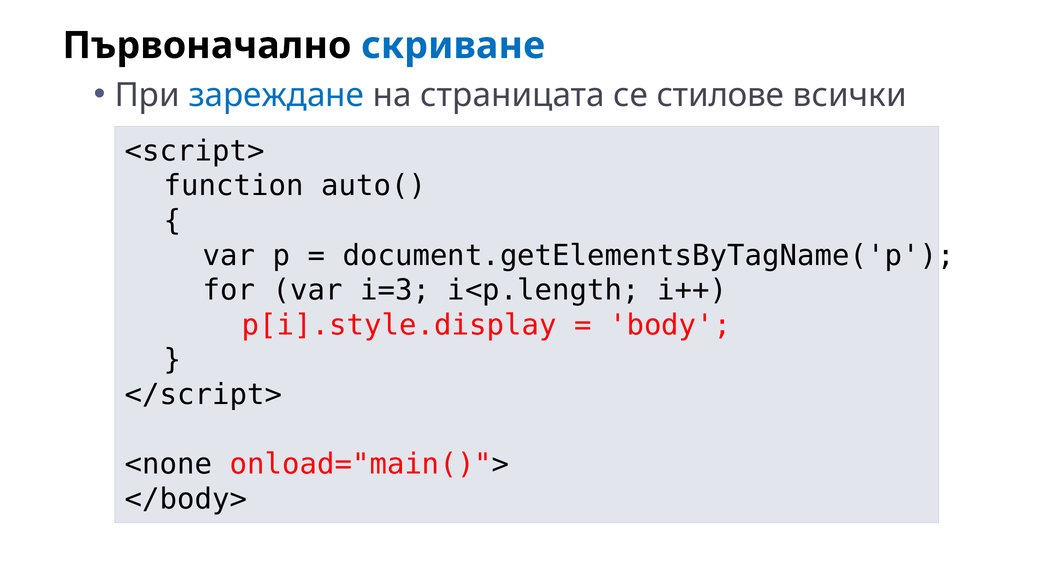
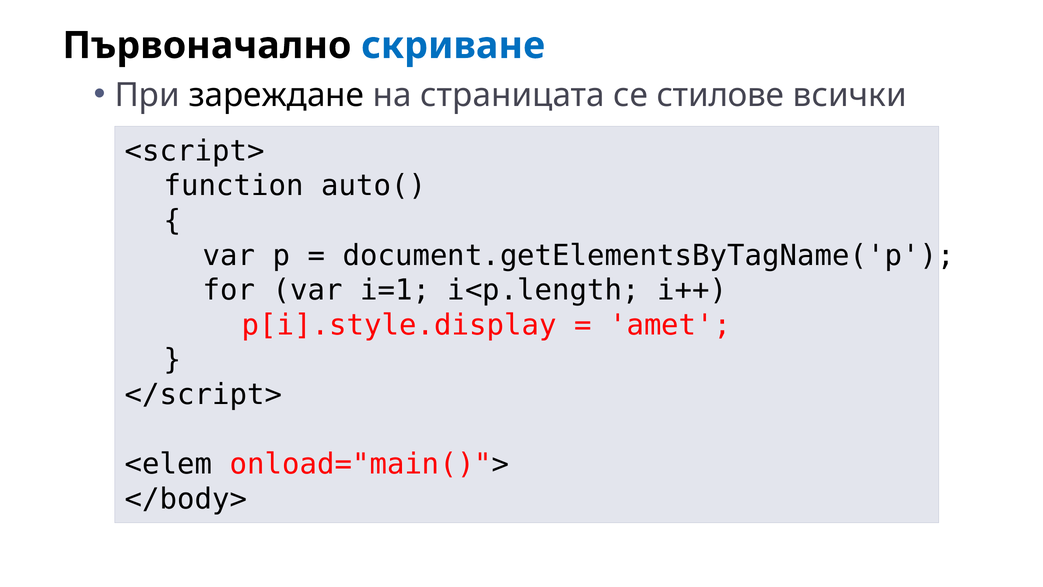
зареждане colour: blue -> black
i=3: i=3 -> i=1
body: body -> amet
<none: <none -> <elem
